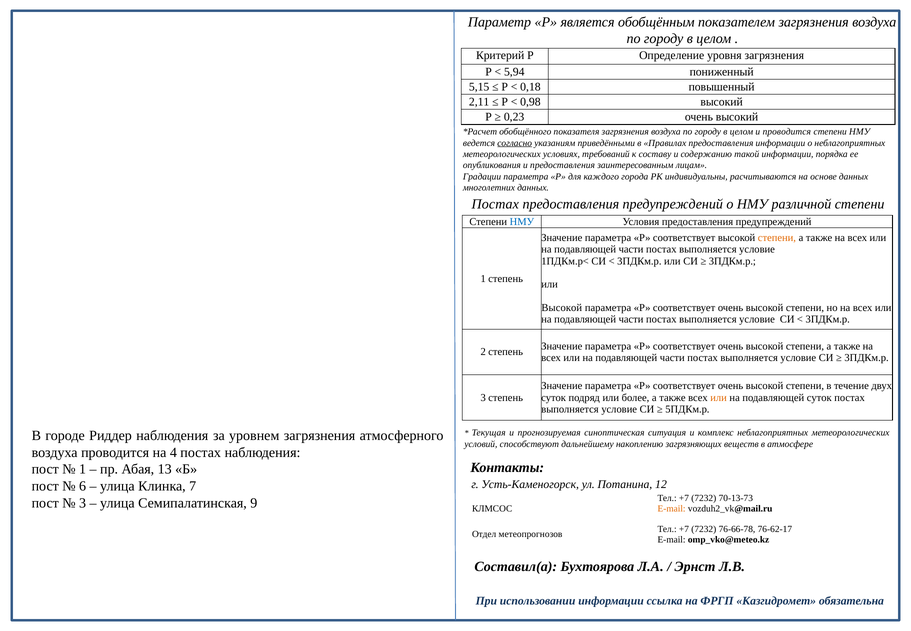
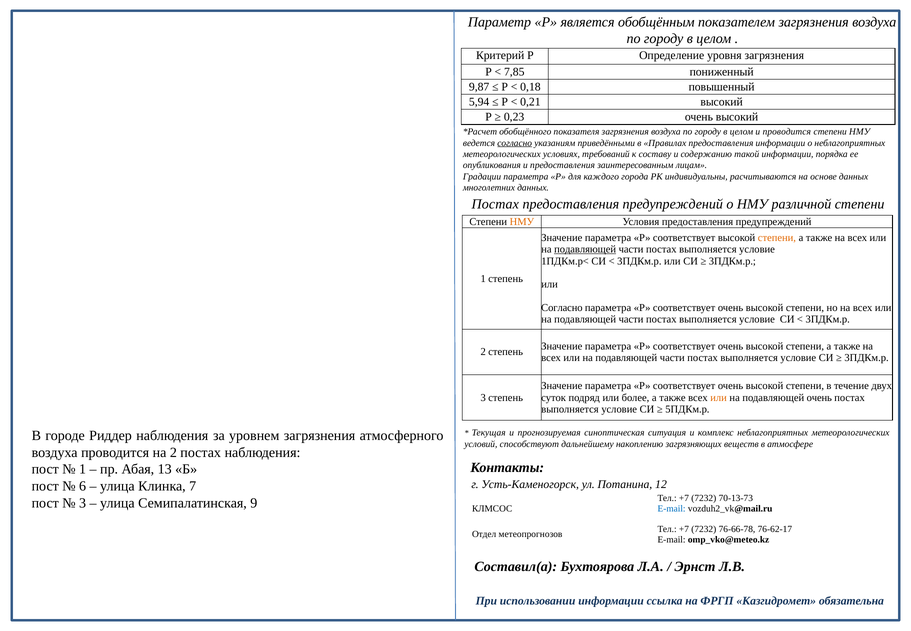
5,94: 5,94 -> 7,85
5,15: 5,15 -> 9,87
2,11: 2,11 -> 5,94
0,98: 0,98 -> 0,21
НМУ at (522, 221) colour: blue -> orange
подавляющей at (585, 249) underline: none -> present
Высокой at (562, 308): Высокой -> Согласно
подавляющей суток: суток -> очень
на 4: 4 -> 2
E-mail at (672, 508) colour: orange -> blue
